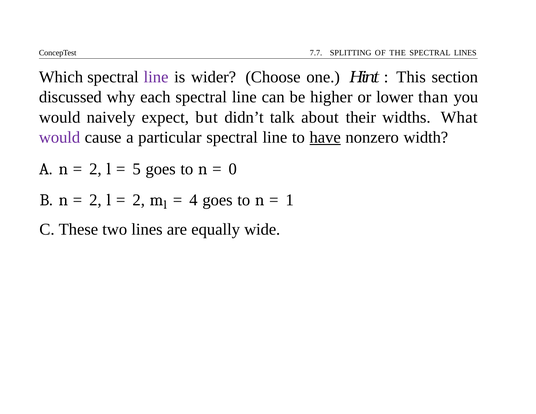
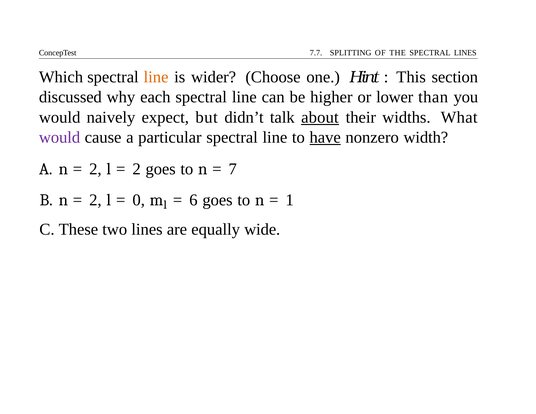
line at (156, 77) colour: purple -> orange
about underline: none -> present
5 at (137, 169): 5 -> 2
0: 0 -> 7
2 at (139, 200): 2 -> 0
4: 4 -> 6
